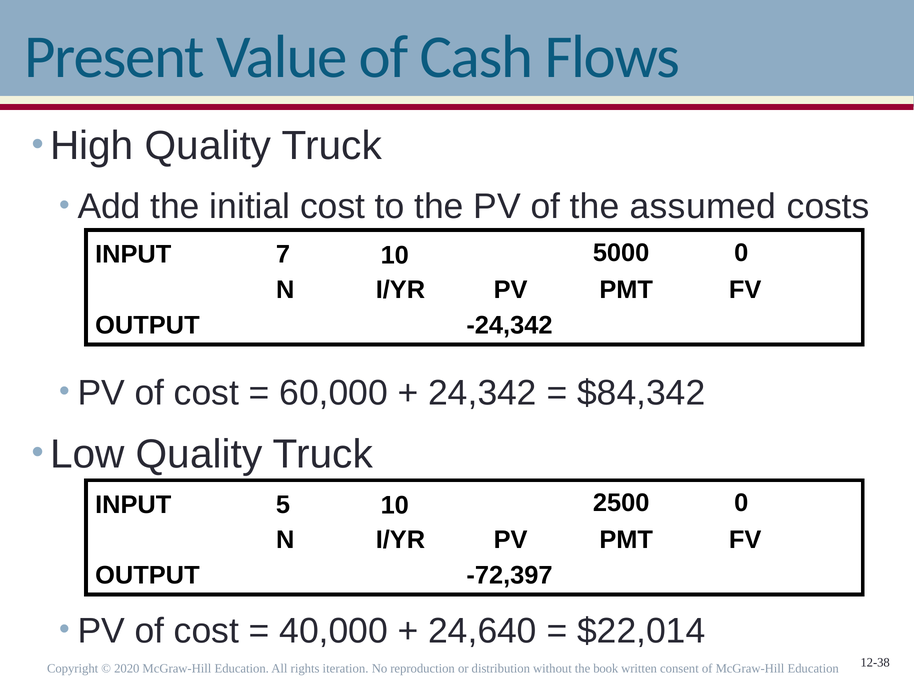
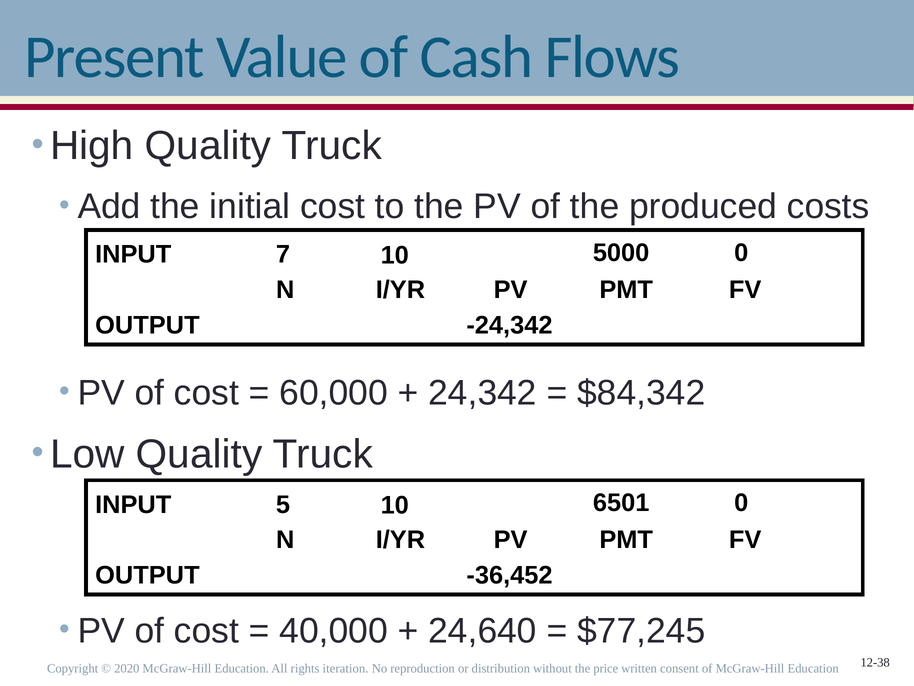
assumed: assumed -> produced
2500: 2500 -> 6501
-72,397: -72,397 -> -36,452
$22,014: $22,014 -> $77,245
book: book -> price
